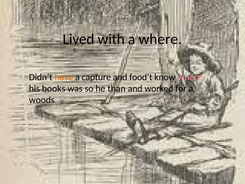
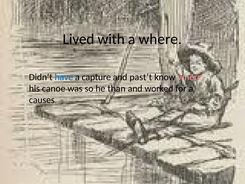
have colour: orange -> blue
food’t: food’t -> past’t
books: books -> canoe
woods: woods -> causes
